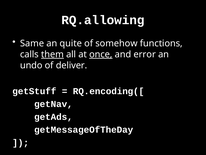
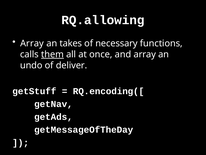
Same at (32, 43): Same -> Array
quite: quite -> takes
somehow: somehow -> necessary
once underline: present -> none
and error: error -> array
